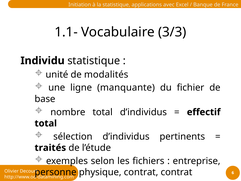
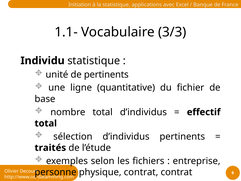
de modalités: modalités -> pertinents
manquante: manquante -> quantitative
